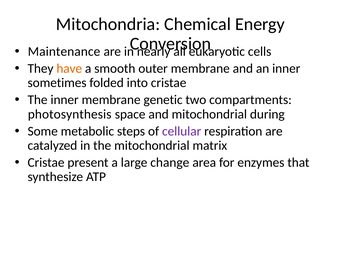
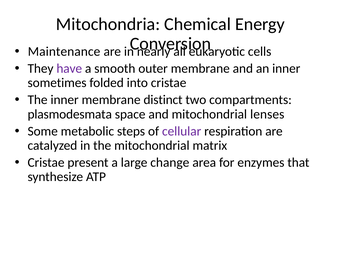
have colour: orange -> purple
genetic: genetic -> distinct
photosynthesis: photosynthesis -> plasmodesmata
during: during -> lenses
